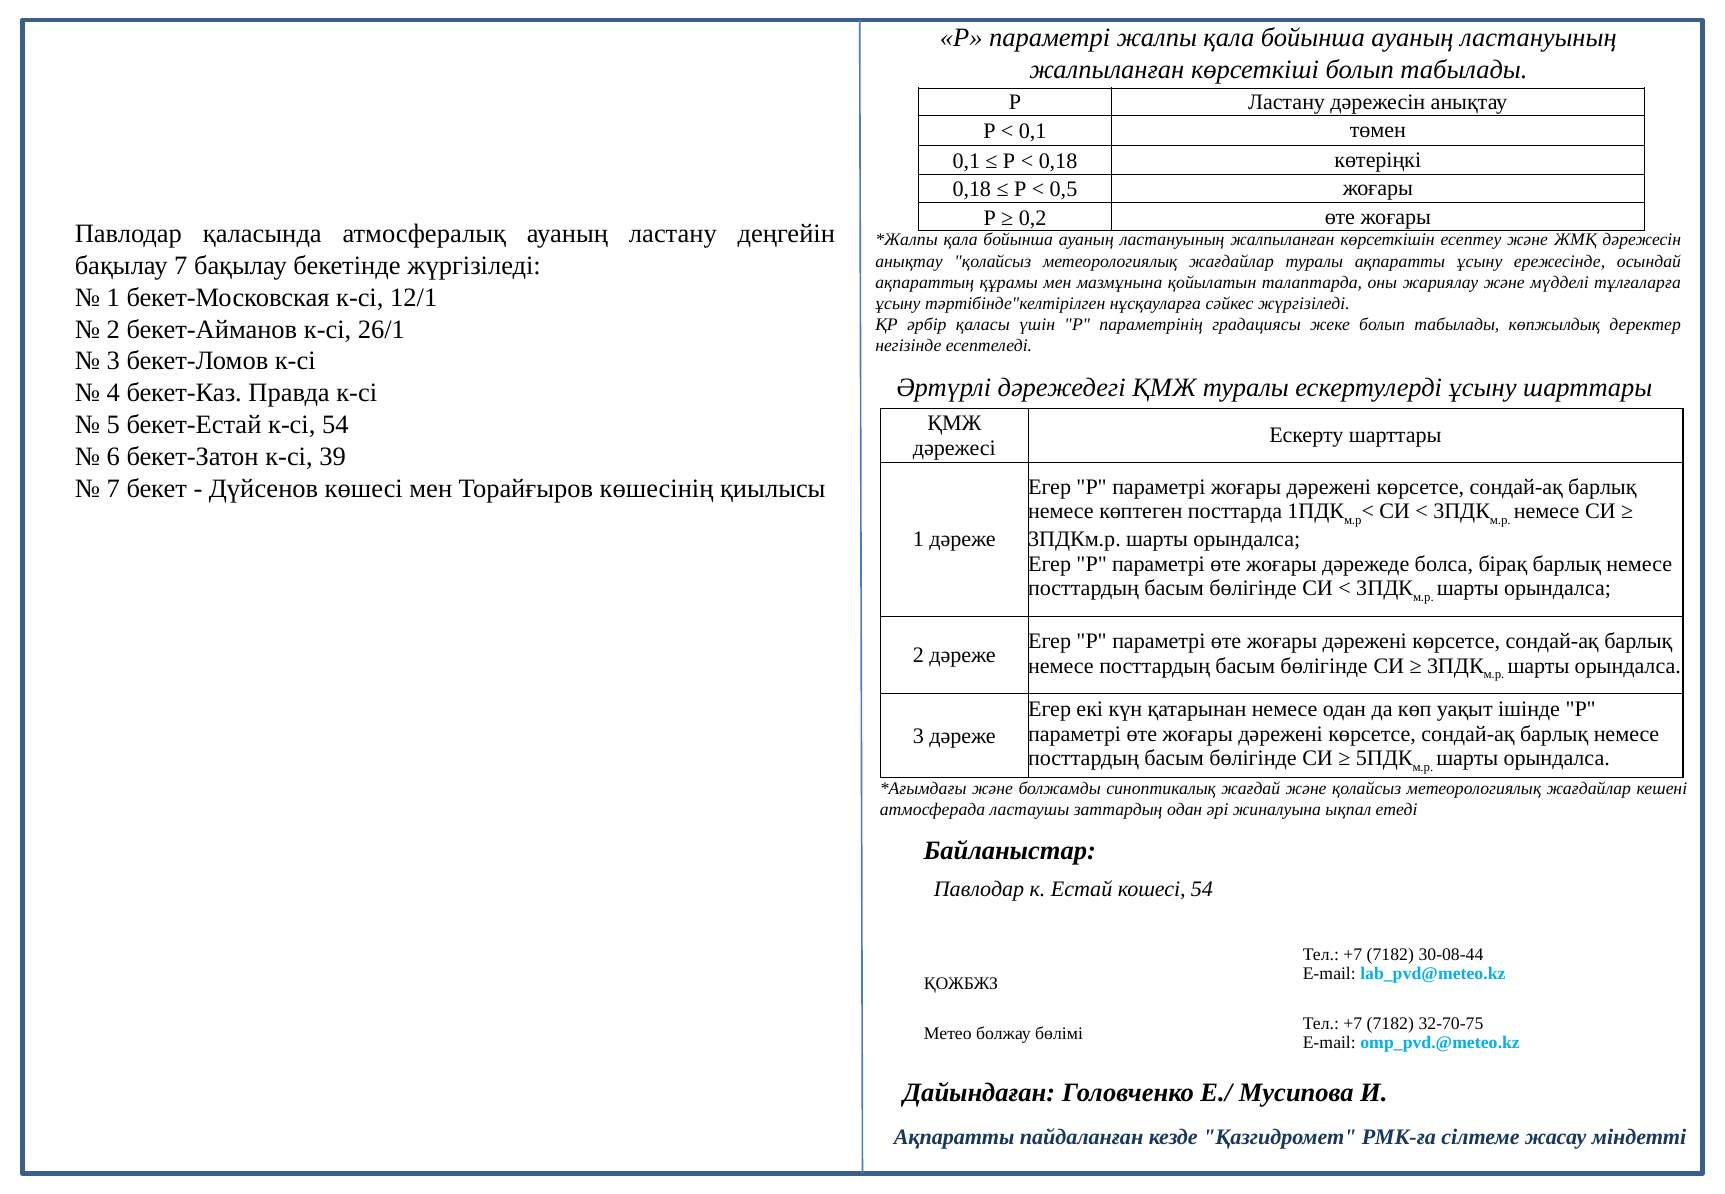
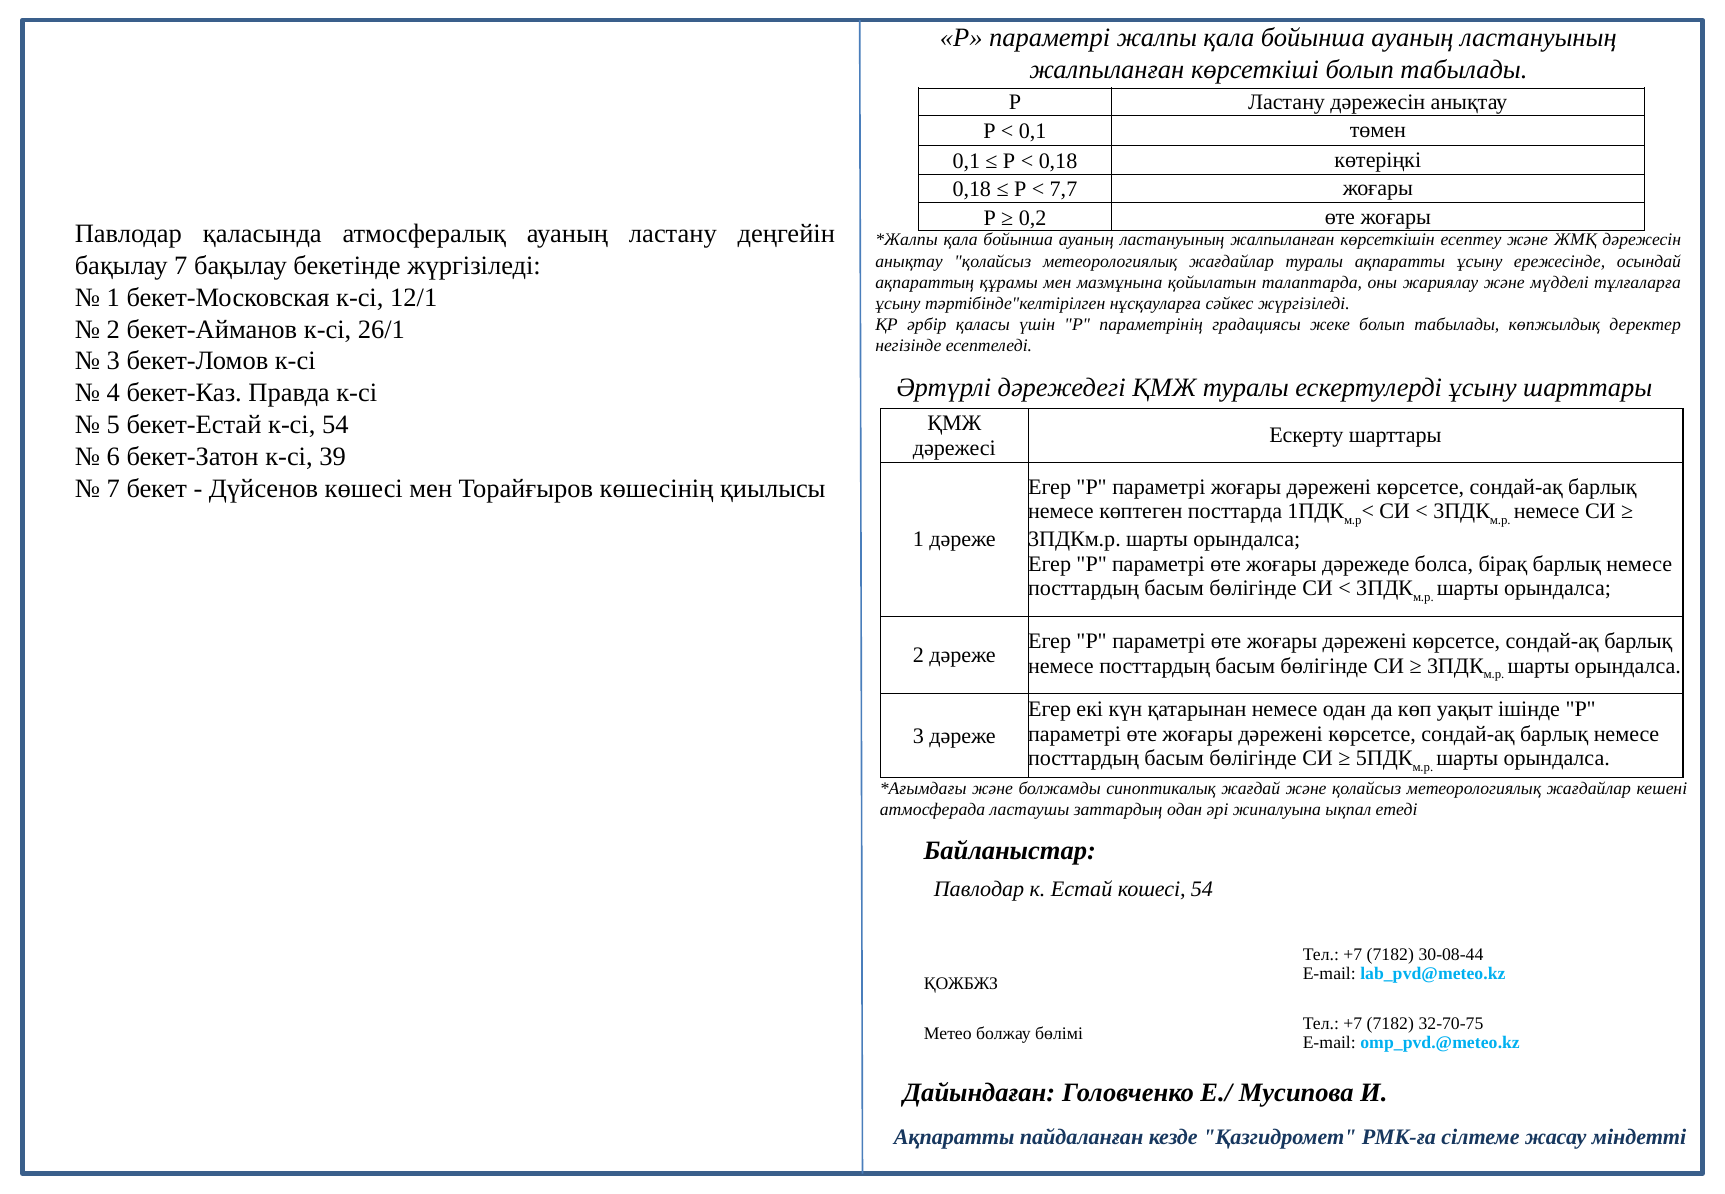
0,5: 0,5 -> 7,7
